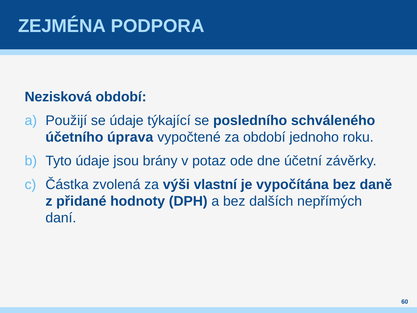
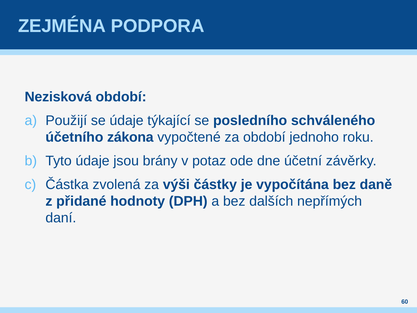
úprava: úprava -> zákona
vlastní: vlastní -> částky
